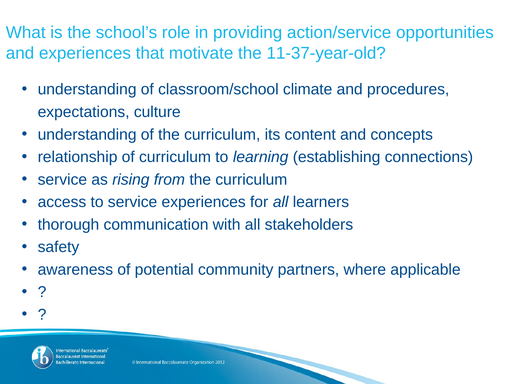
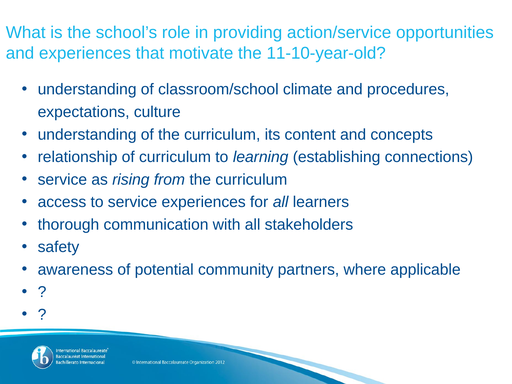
11-37-year-old: 11-37-year-old -> 11-10-year-old
